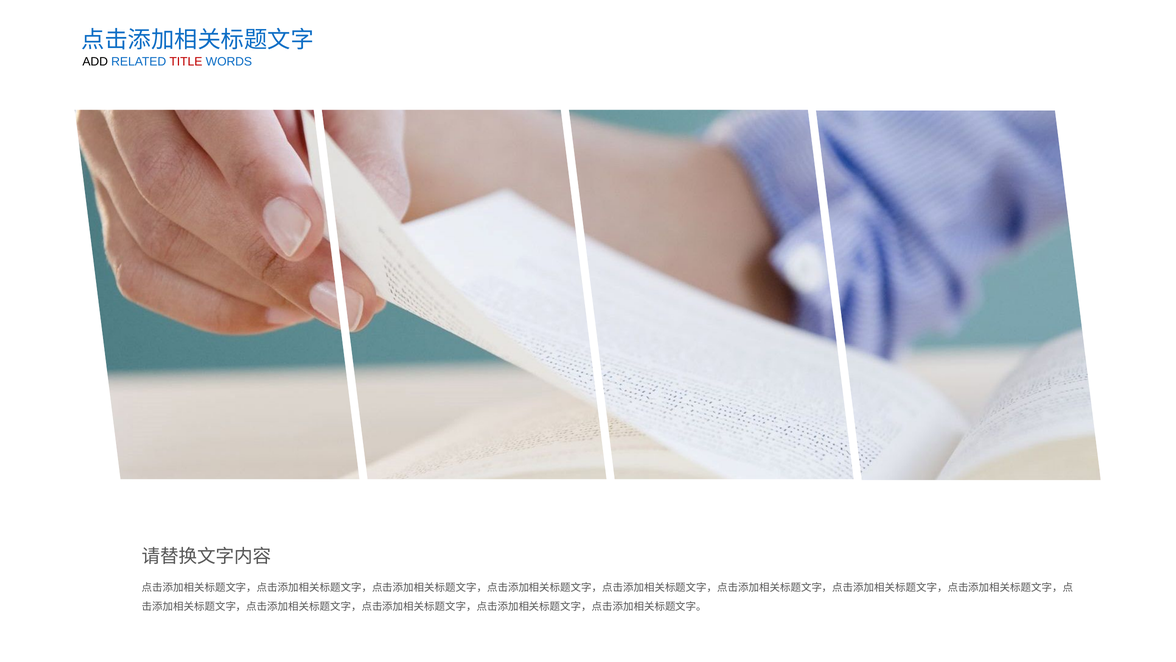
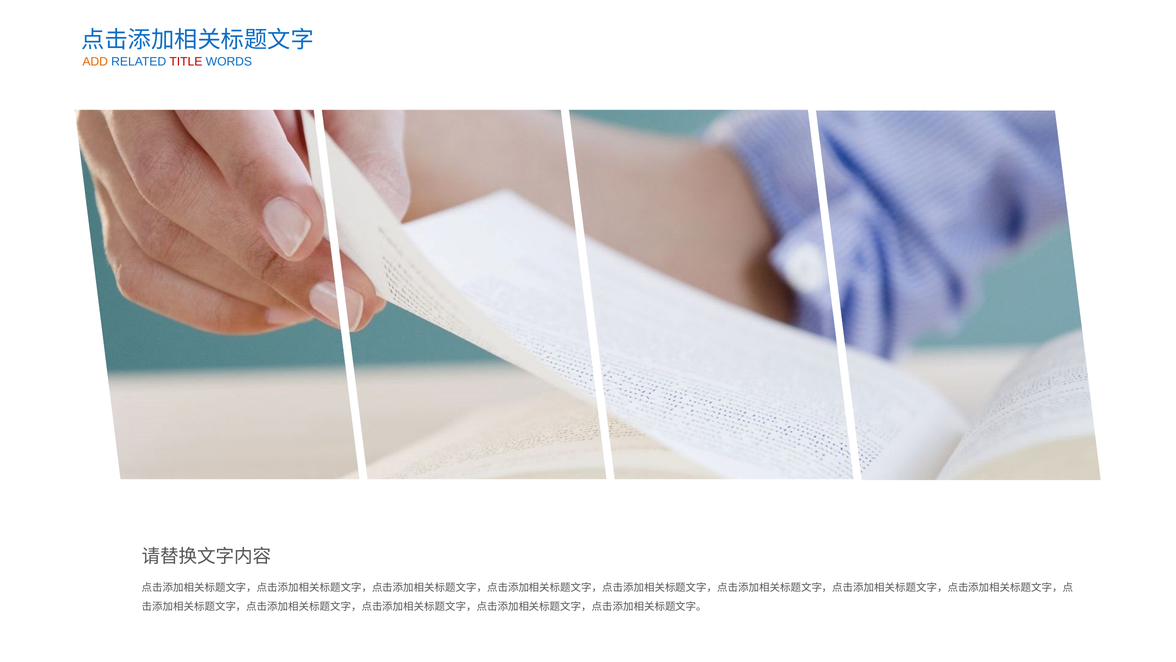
ADD colour: black -> orange
